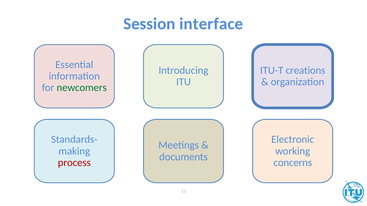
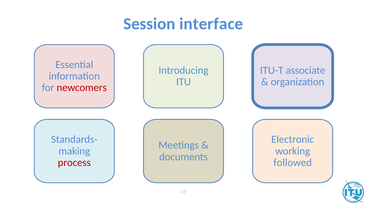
creations: creations -> associate
newcomers colour: green -> red
concerns: concerns -> followed
